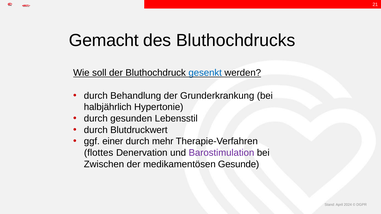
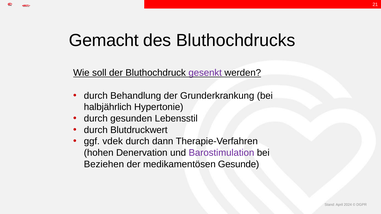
gesenkt colour: blue -> purple
einer: einer -> vdek
mehr: mehr -> dann
flottes: flottes -> hohen
Zwischen: Zwischen -> Beziehen
